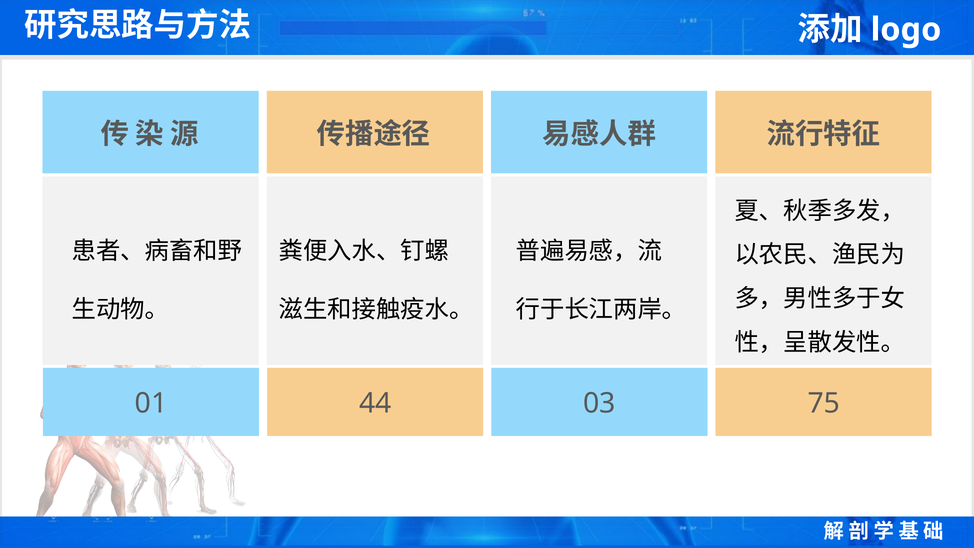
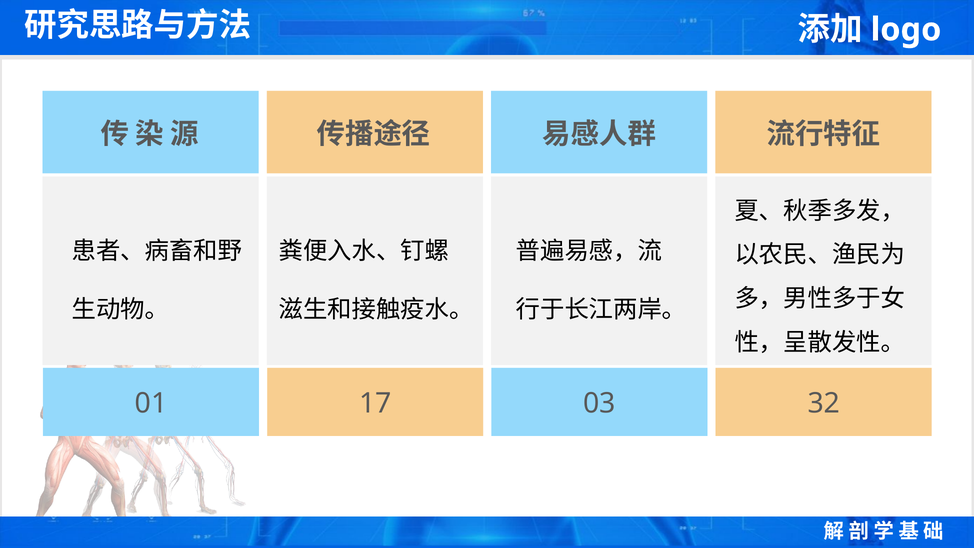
44: 44 -> 17
75: 75 -> 32
